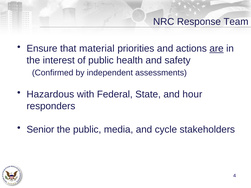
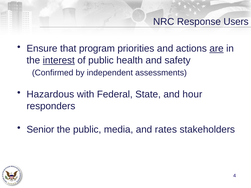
Team: Team -> Users
material: material -> program
interest underline: none -> present
cycle: cycle -> rates
